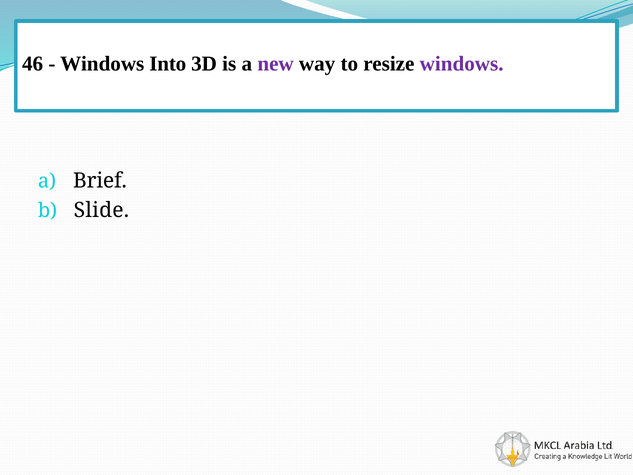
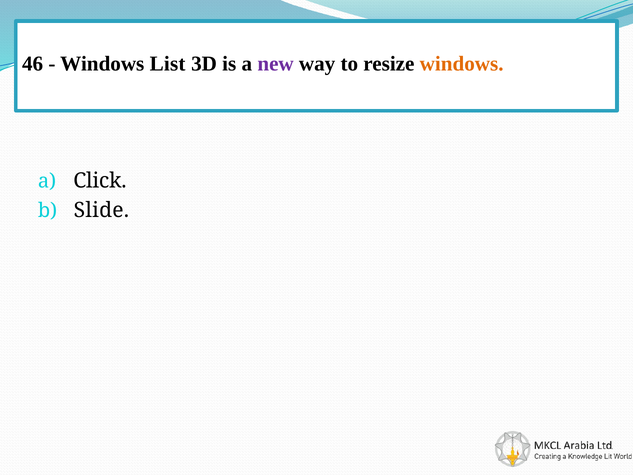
Into: Into -> List
windows at (462, 64) colour: purple -> orange
Brief: Brief -> Click
